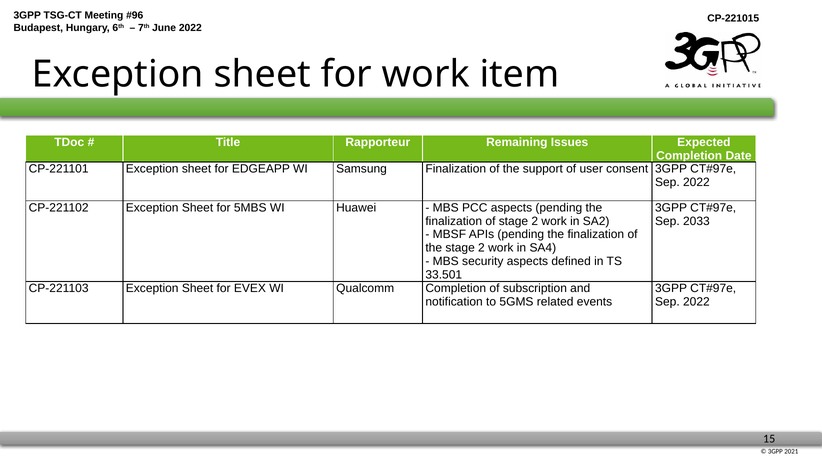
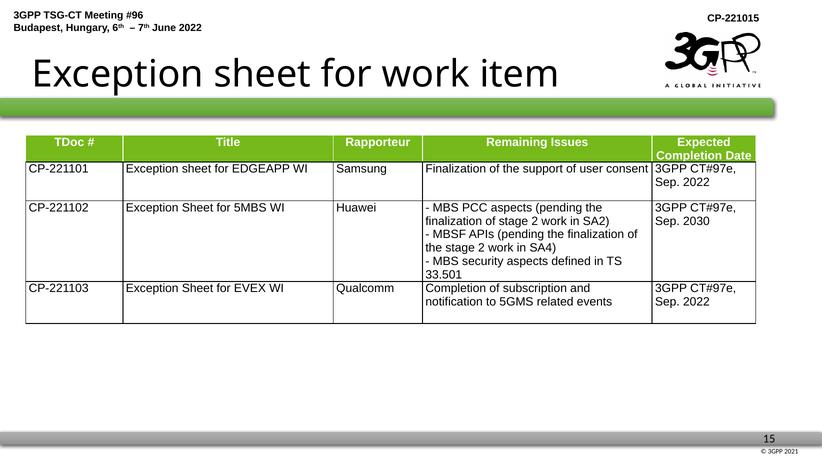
2033: 2033 -> 2030
